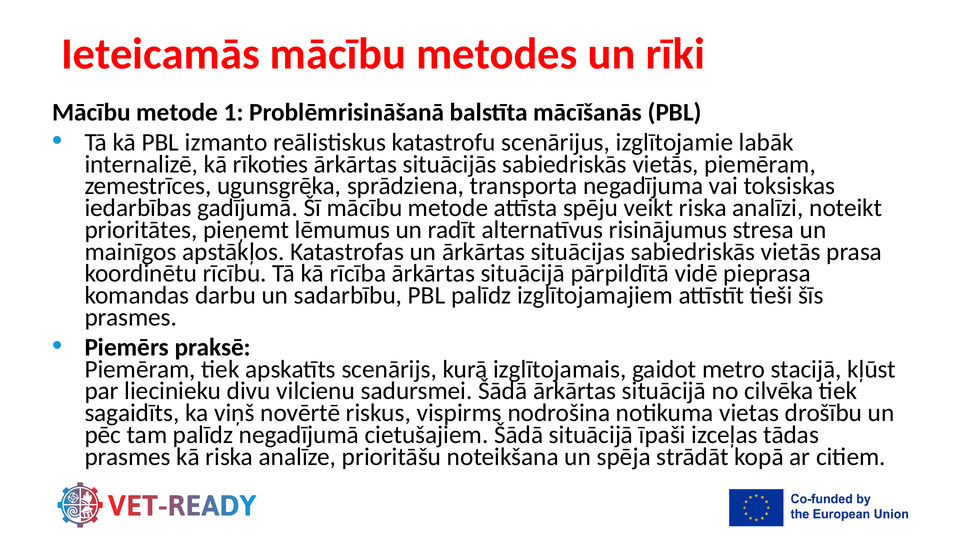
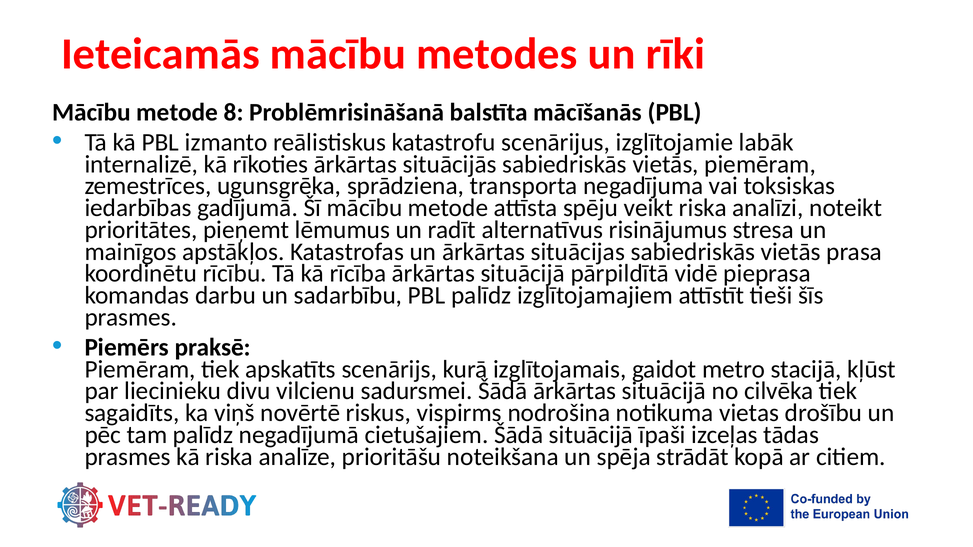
1: 1 -> 8
